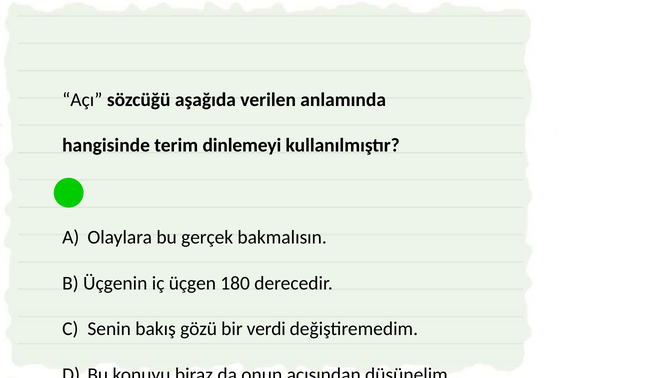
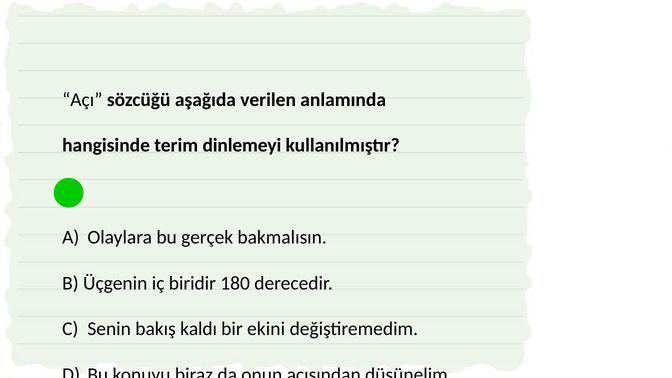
üçgen: üçgen -> biridir
gözü: gözü -> kaldı
verdi: verdi -> ekini
